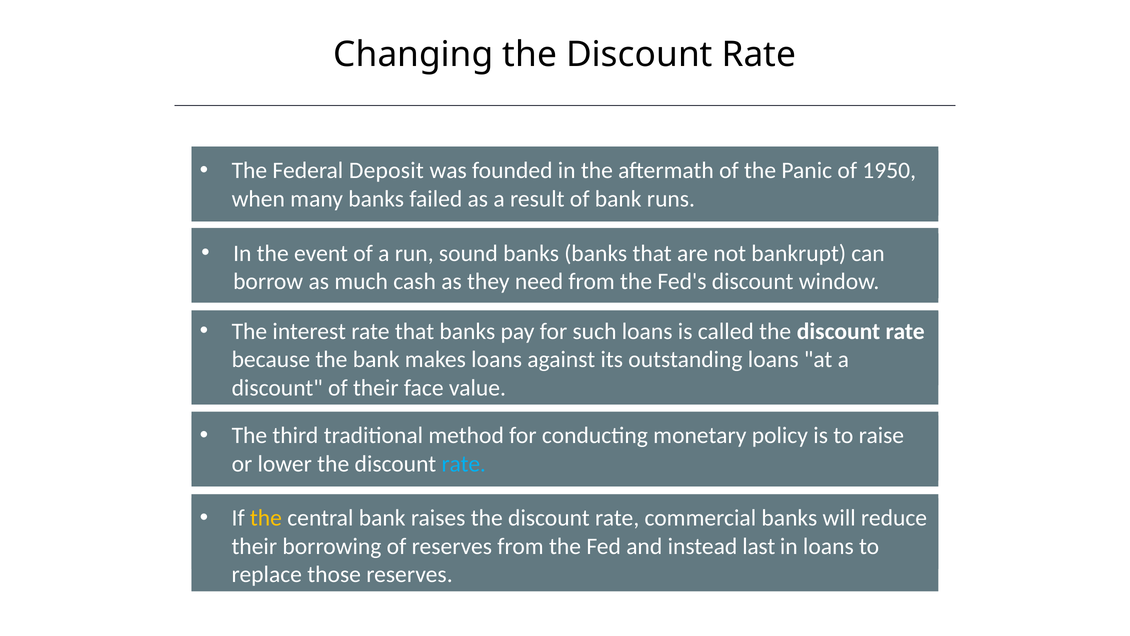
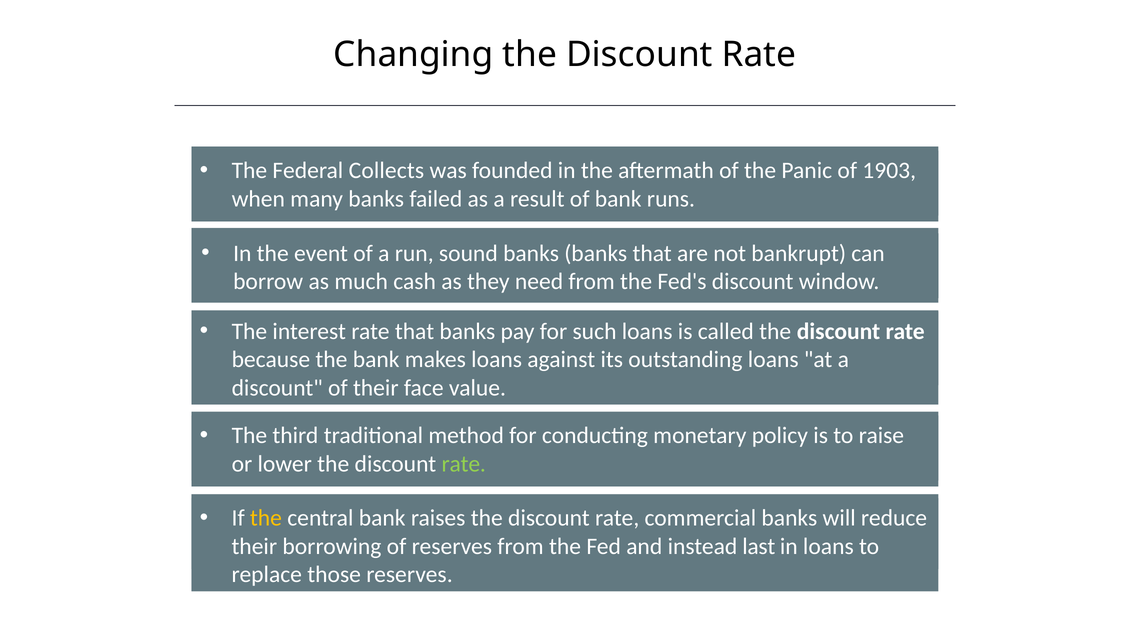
Deposit: Deposit -> Collects
1950: 1950 -> 1903
rate at (464, 464) colour: light blue -> light green
